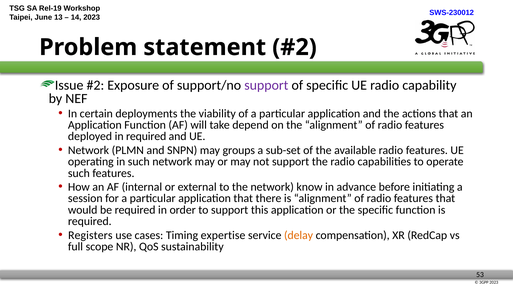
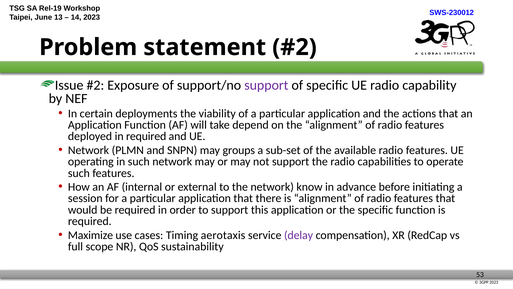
Registers: Registers -> Maximize
expertise: expertise -> aerotaxis
delay colour: orange -> purple
